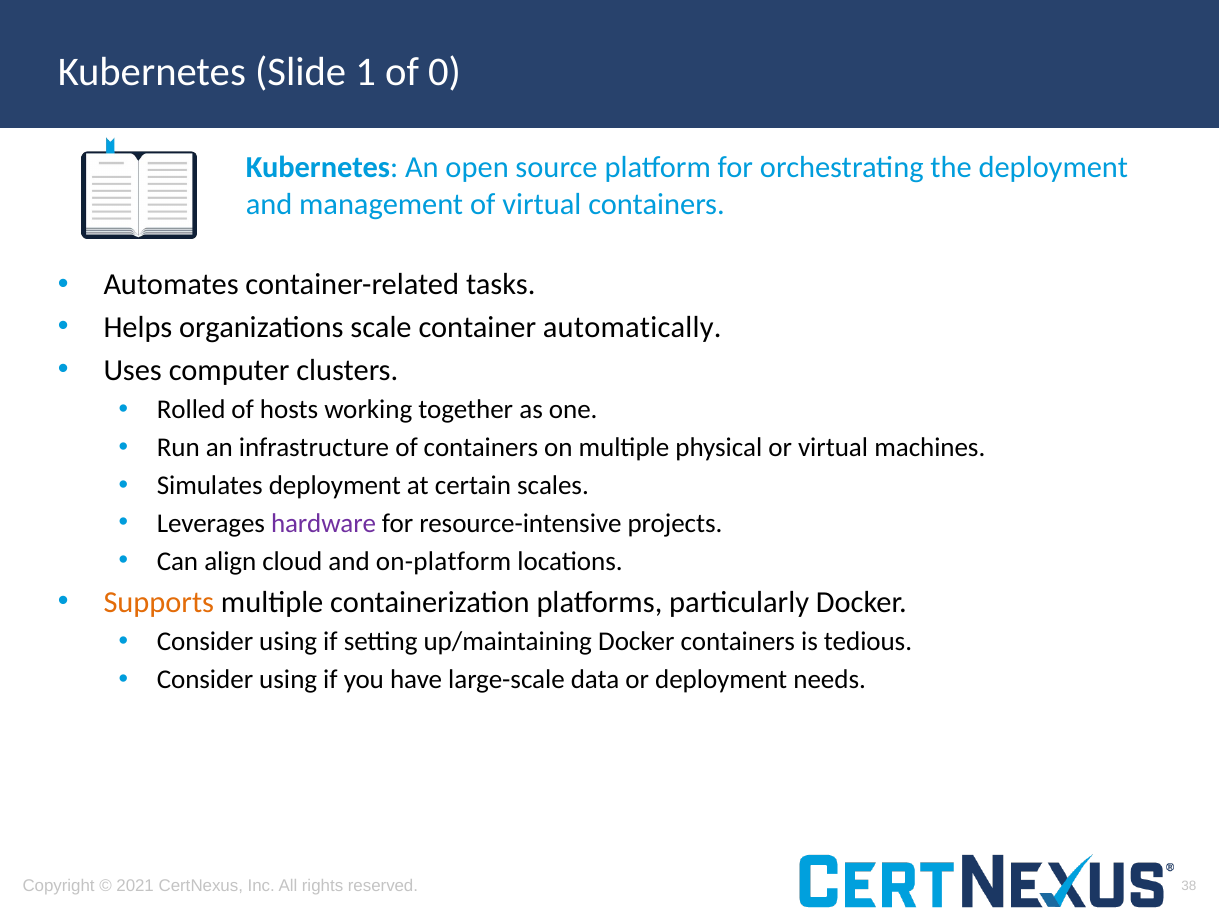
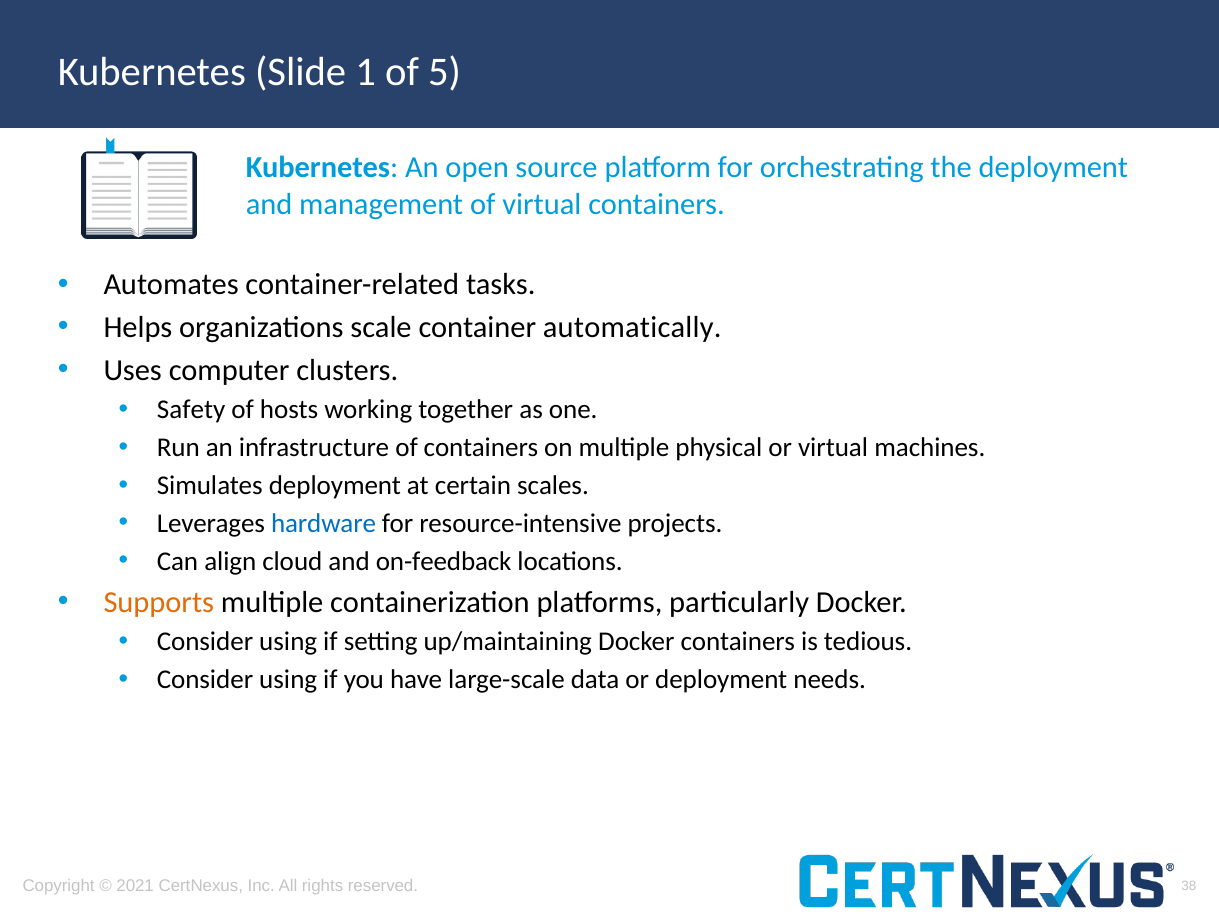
0: 0 -> 5
Rolled: Rolled -> Safety
hardware colour: purple -> blue
on-platform: on-platform -> on-feedback
